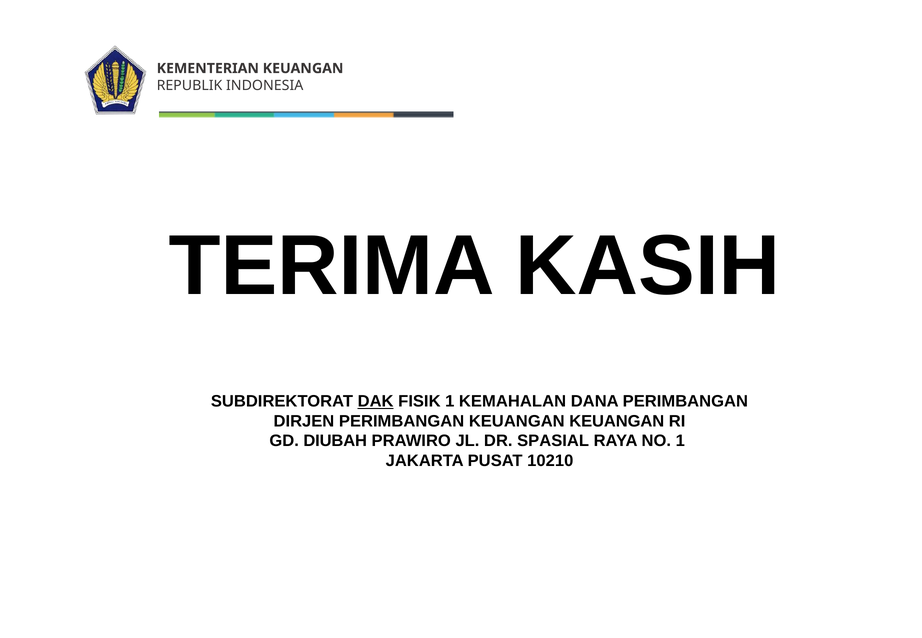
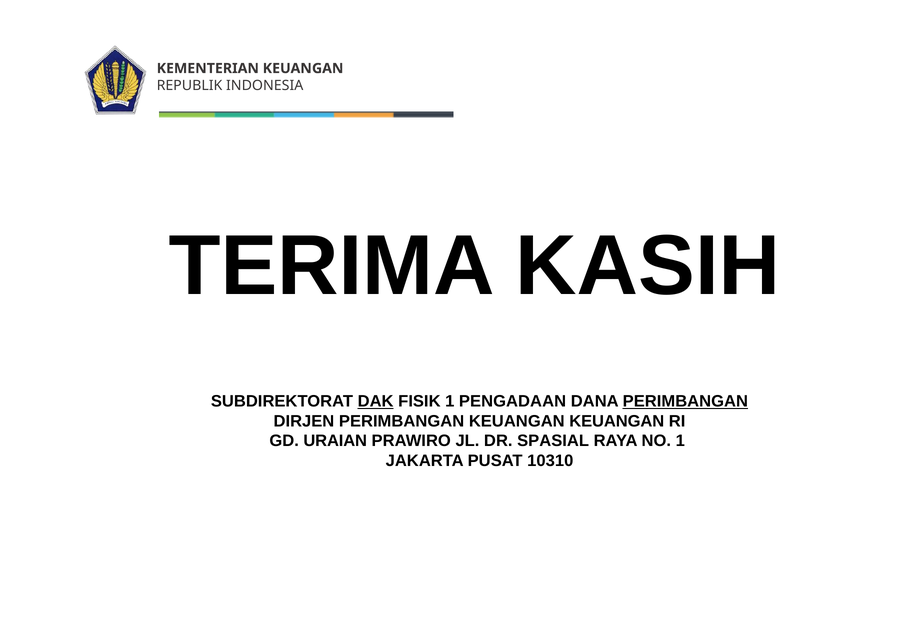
KEMAHALAN: KEMAHALAN -> PENGADAAN
PERIMBANGAN at (685, 401) underline: none -> present
DIUBAH: DIUBAH -> URAIAN
10210: 10210 -> 10310
